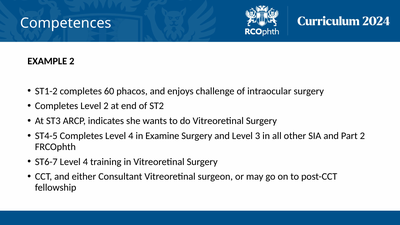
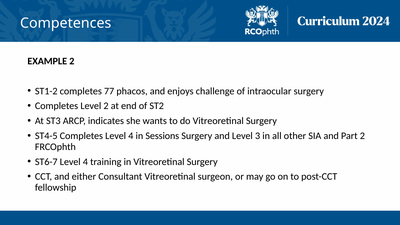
60: 60 -> 77
Examine: Examine -> Sessions
